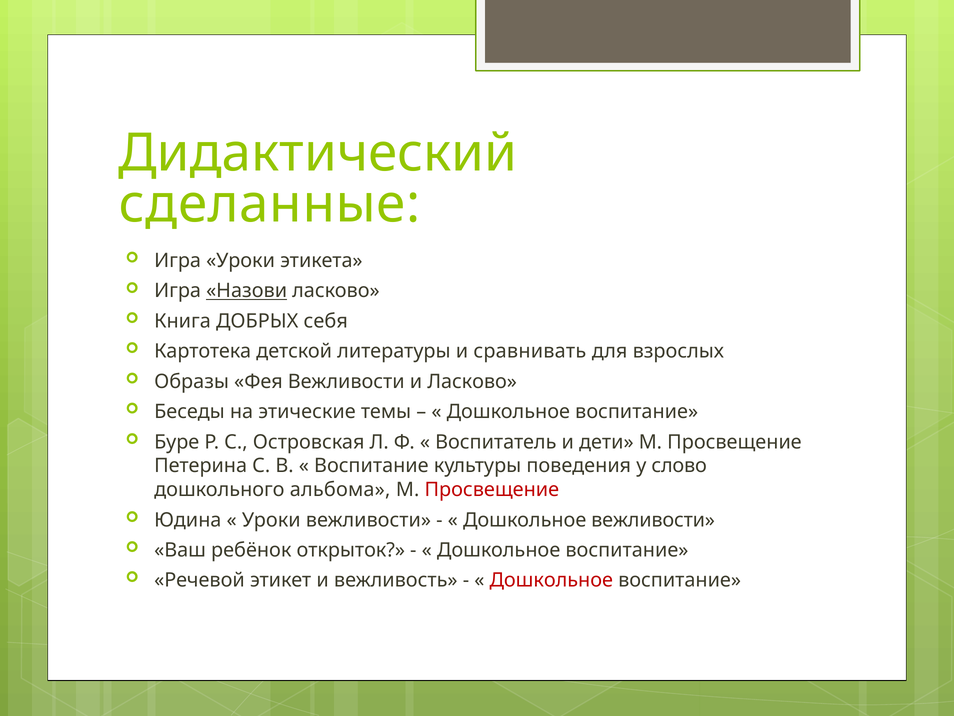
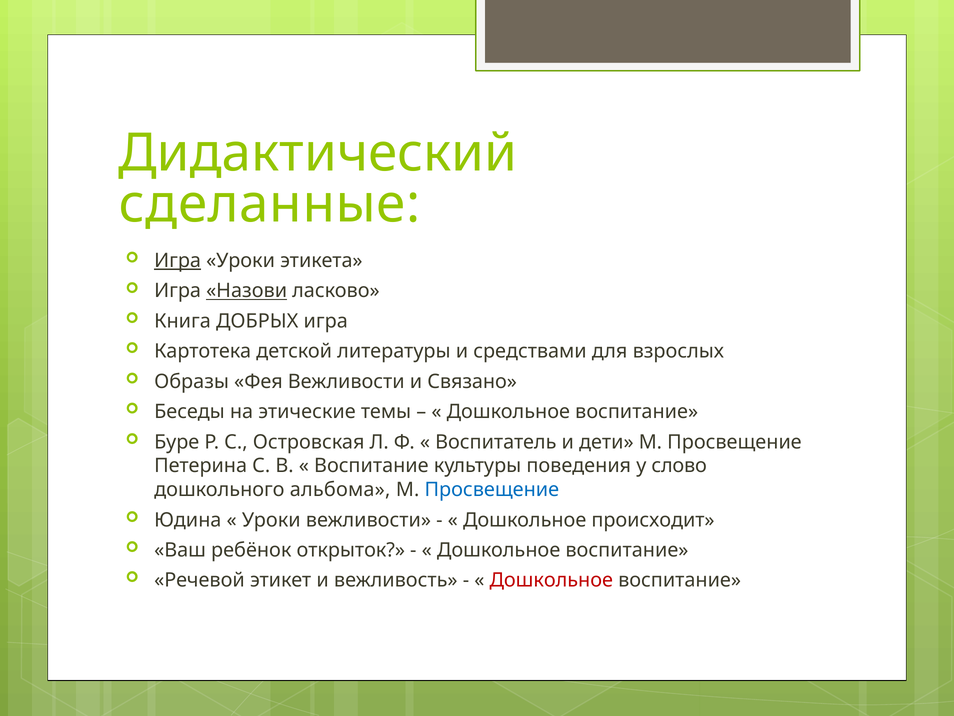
Игра at (178, 261) underline: none -> present
ДОБРЫХ себя: себя -> игра
сравнивать: сравнивать -> средствами
и Ласково: Ласково -> Связано
Просвещение at (492, 489) colour: red -> blue
Дошкольное вежливости: вежливости -> происходит
